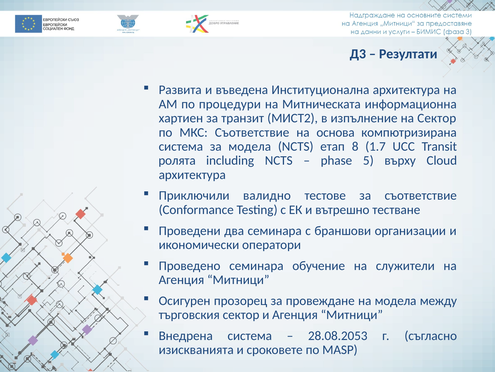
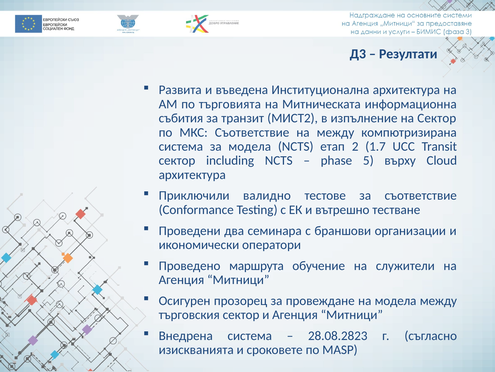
процедури: процедури -> търговията
хартиен: хартиен -> събития
на основа: основа -> между
8: 8 -> 2
ролята at (177, 160): ролята -> сектор
Проведено семинара: семинара -> маршрута
28.08.2053: 28.08.2053 -> 28.08.2823
